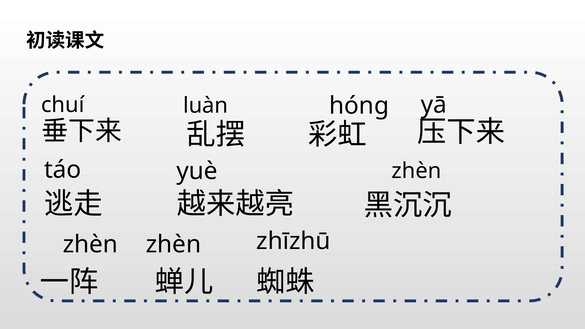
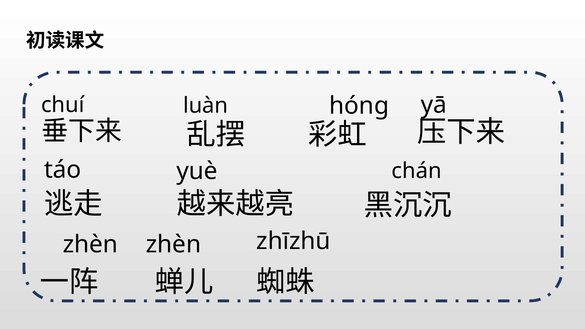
zhèn at (417, 171): zhèn -> chán
